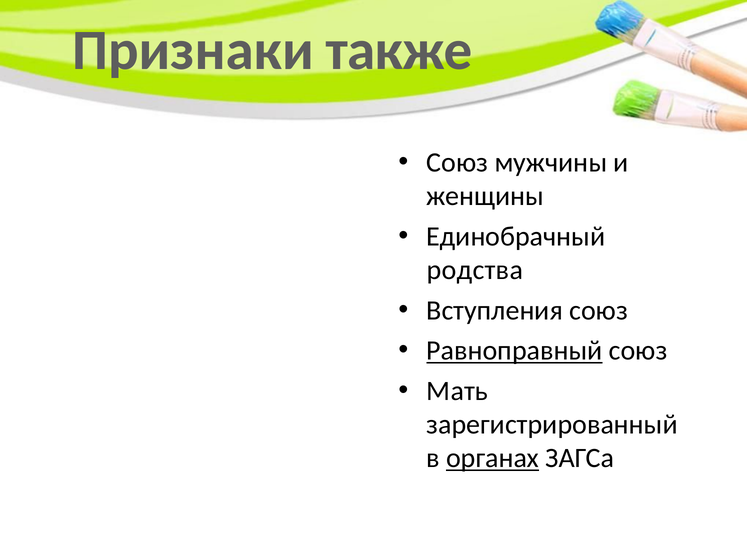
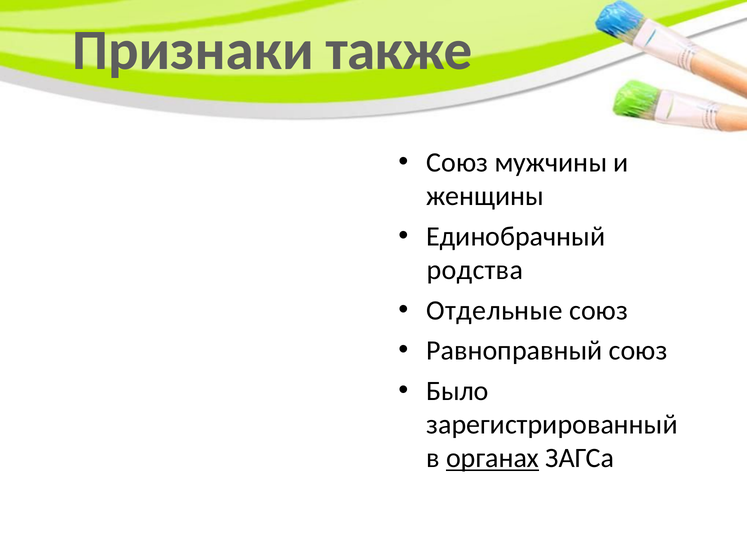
Вступления: Вступления -> Отдельные
Равноправный underline: present -> none
Мать: Мать -> Было
